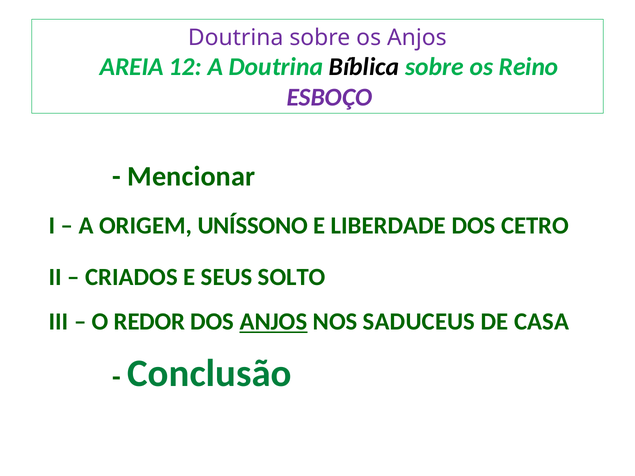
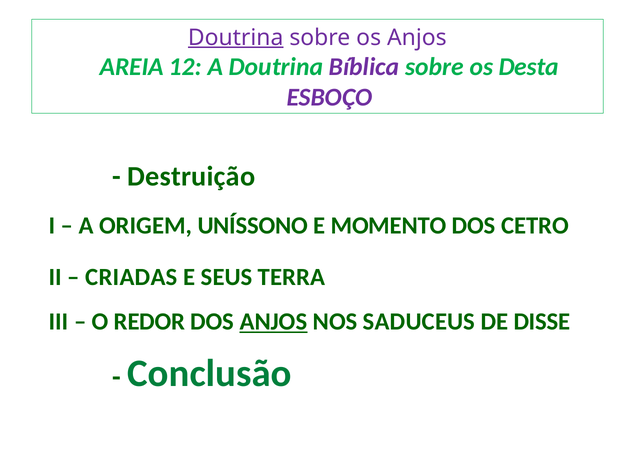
Doutrina at (236, 38) underline: none -> present
Bíblica colour: black -> purple
Reino: Reino -> Desta
Mencionar: Mencionar -> Destruição
LIBERDADE: LIBERDADE -> MOMENTO
CRIADOS: CRIADOS -> CRIADAS
SOLTO: SOLTO -> TERRA
CASA: CASA -> DISSE
